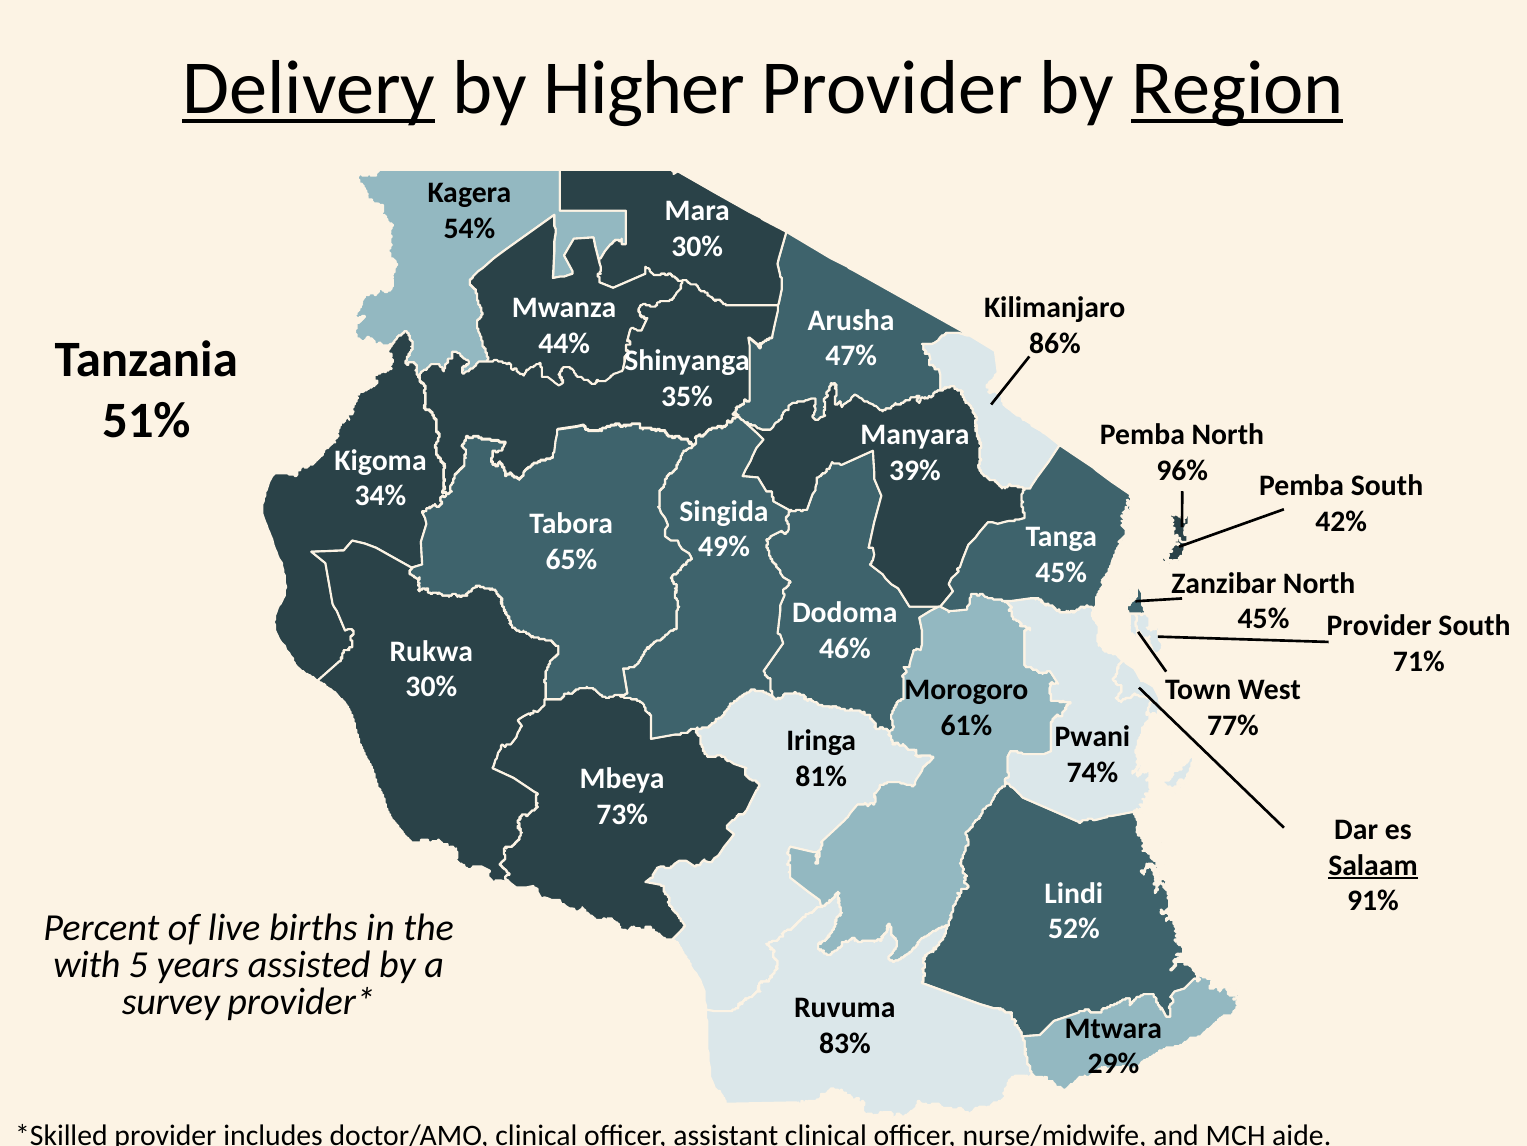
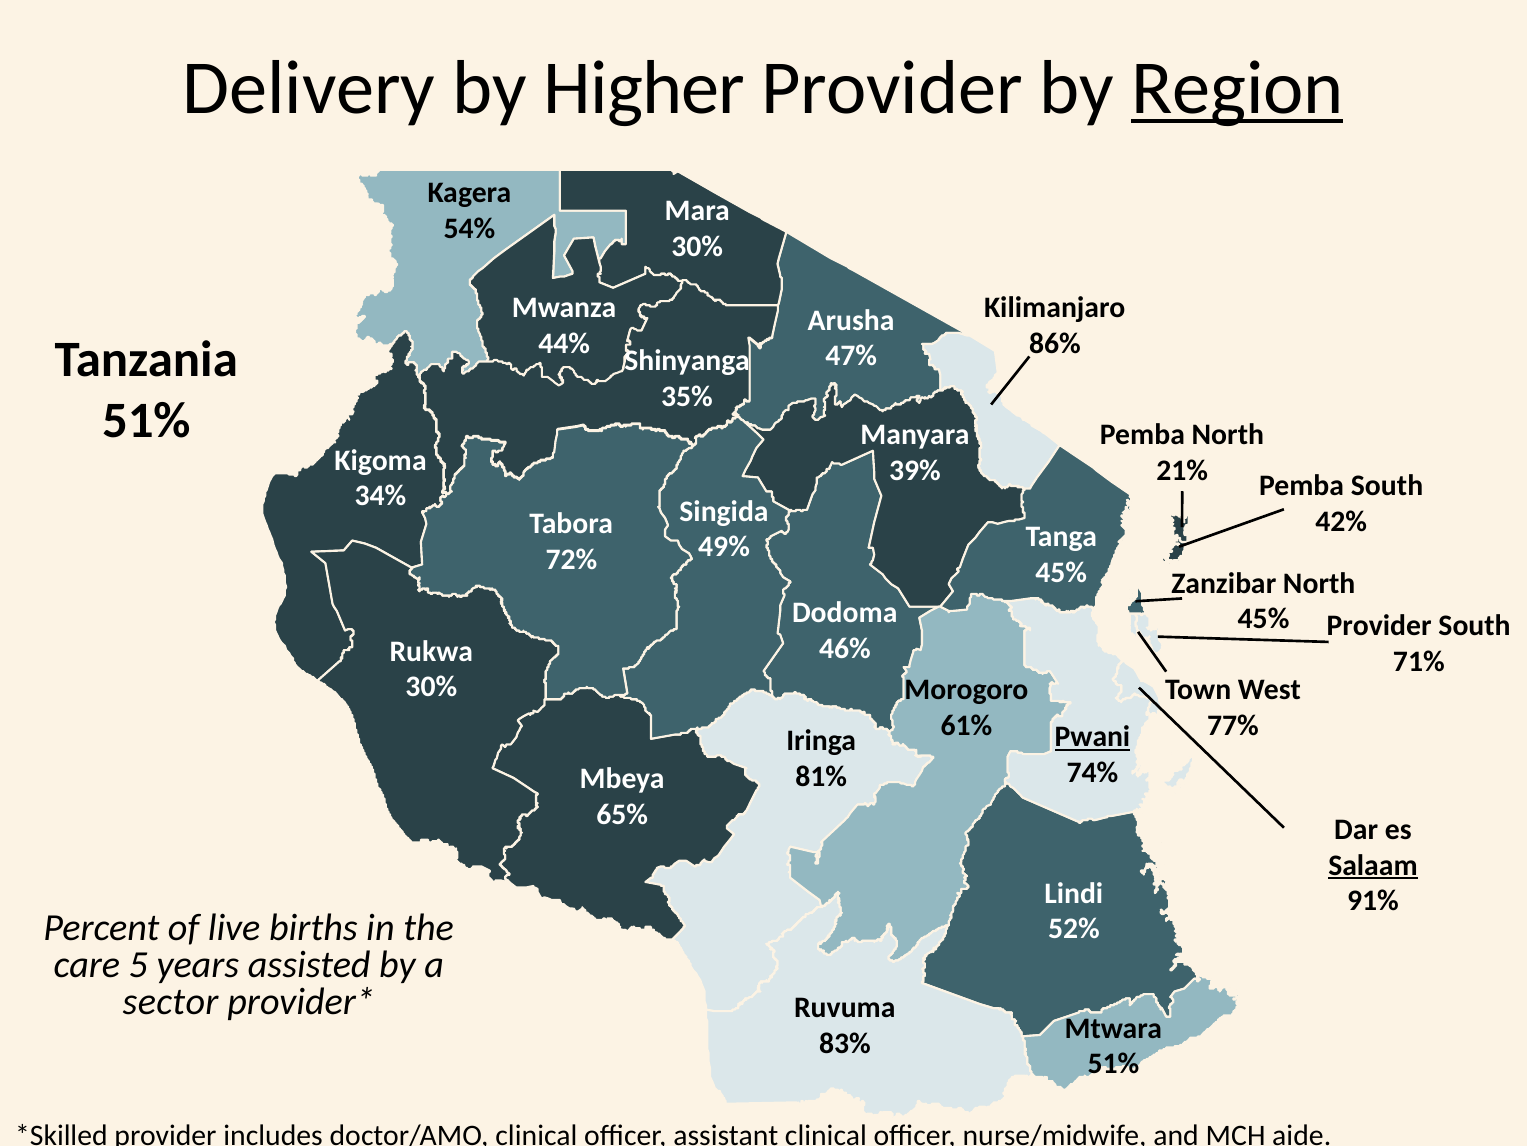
Delivery underline: present -> none
96%: 96% -> 21%
65%: 65% -> 72%
Pwani underline: none -> present
73%: 73% -> 65%
with: with -> care
survey: survey -> sector
29% at (1113, 1063): 29% -> 51%
